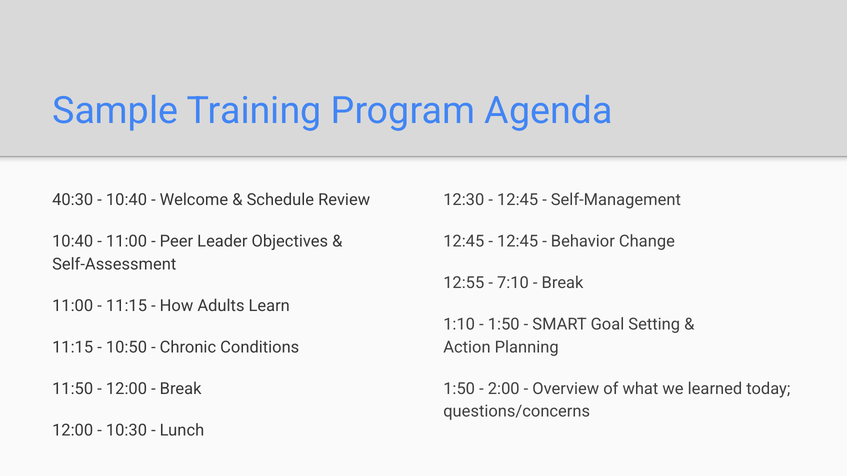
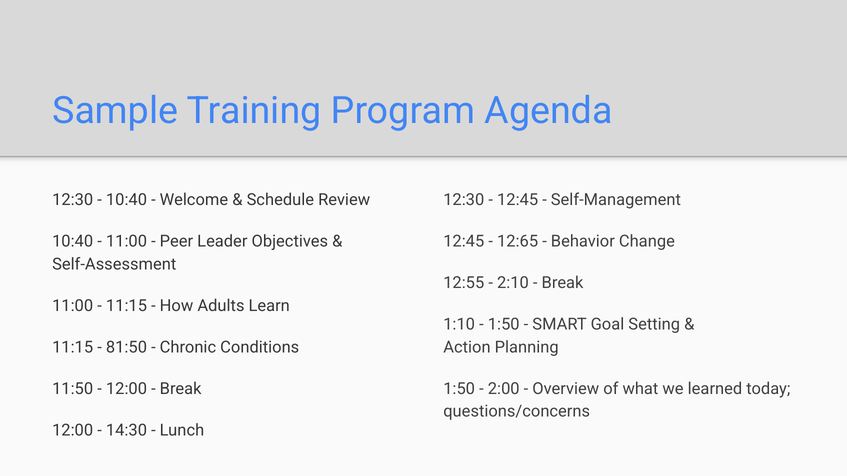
40:30 at (73, 200): 40:30 -> 12:30
12:45 at (518, 242): 12:45 -> 12:65
7:10: 7:10 -> 2:10
10:50: 10:50 -> 81:50
10:30: 10:30 -> 14:30
